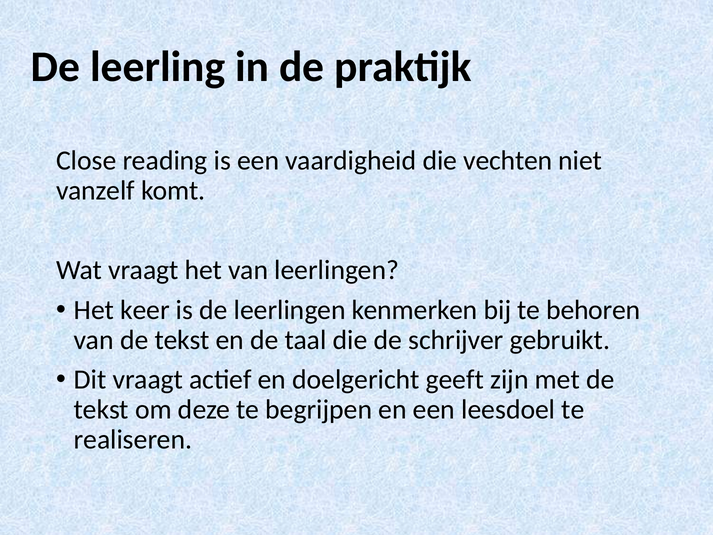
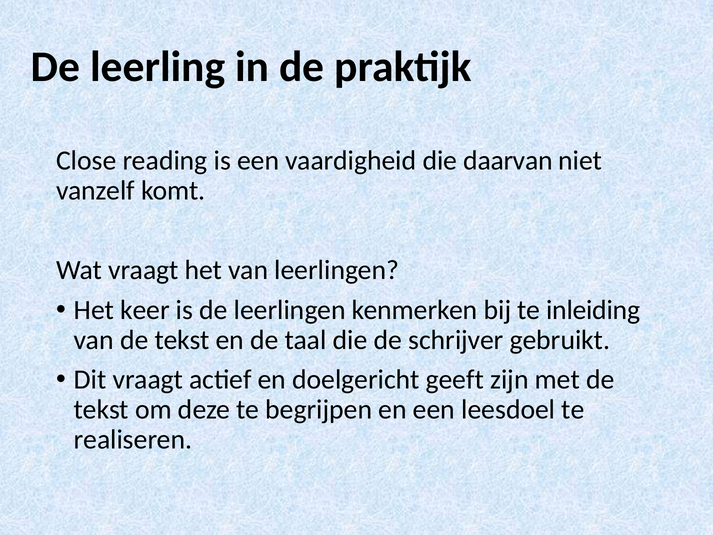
vechten: vechten -> daarvan
behoren: behoren -> inleiding
